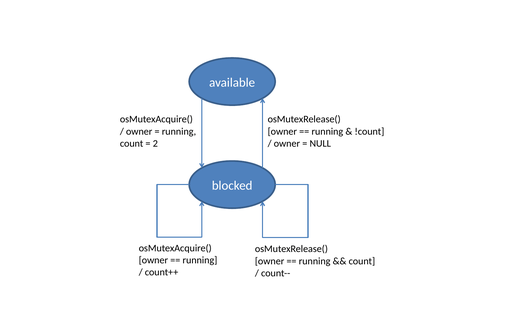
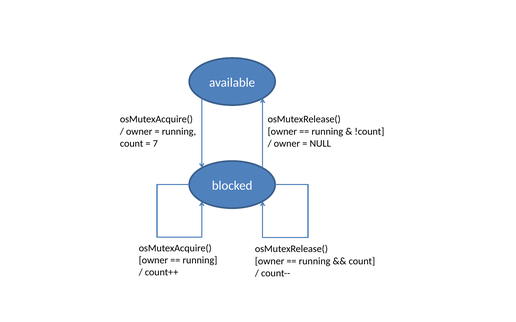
2: 2 -> 7
